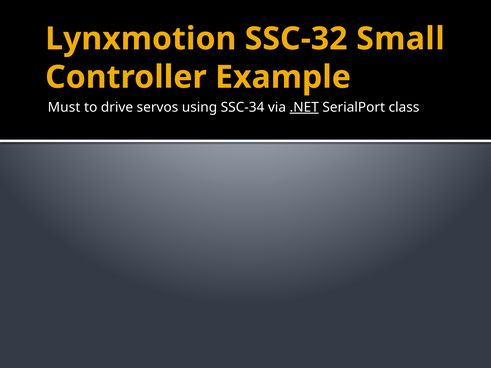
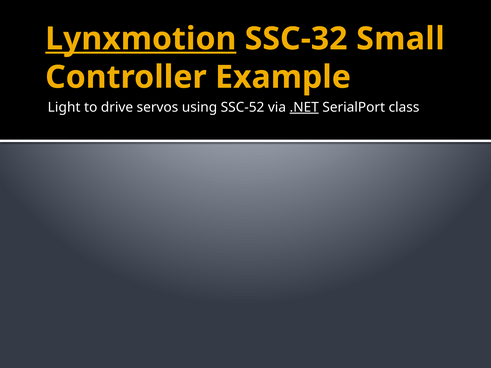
Lynxmotion underline: none -> present
Must: Must -> Light
SSC-34: SSC-34 -> SSC-52
